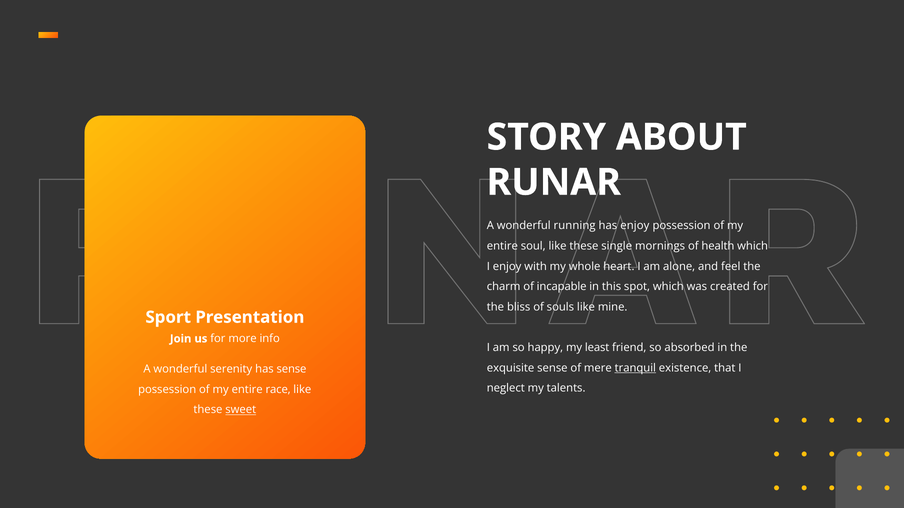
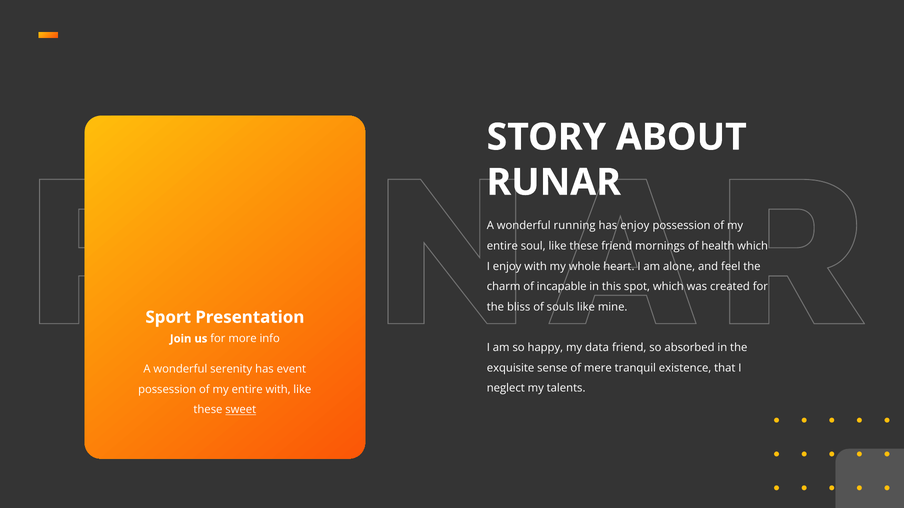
these single: single -> friend
least: least -> data
tranquil underline: present -> none
has sense: sense -> event
entire race: race -> with
